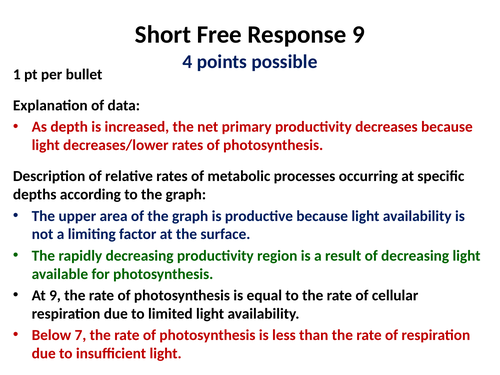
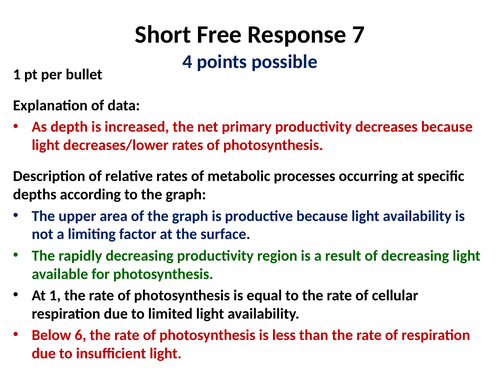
Response 9: 9 -> 7
At 9: 9 -> 1
7: 7 -> 6
